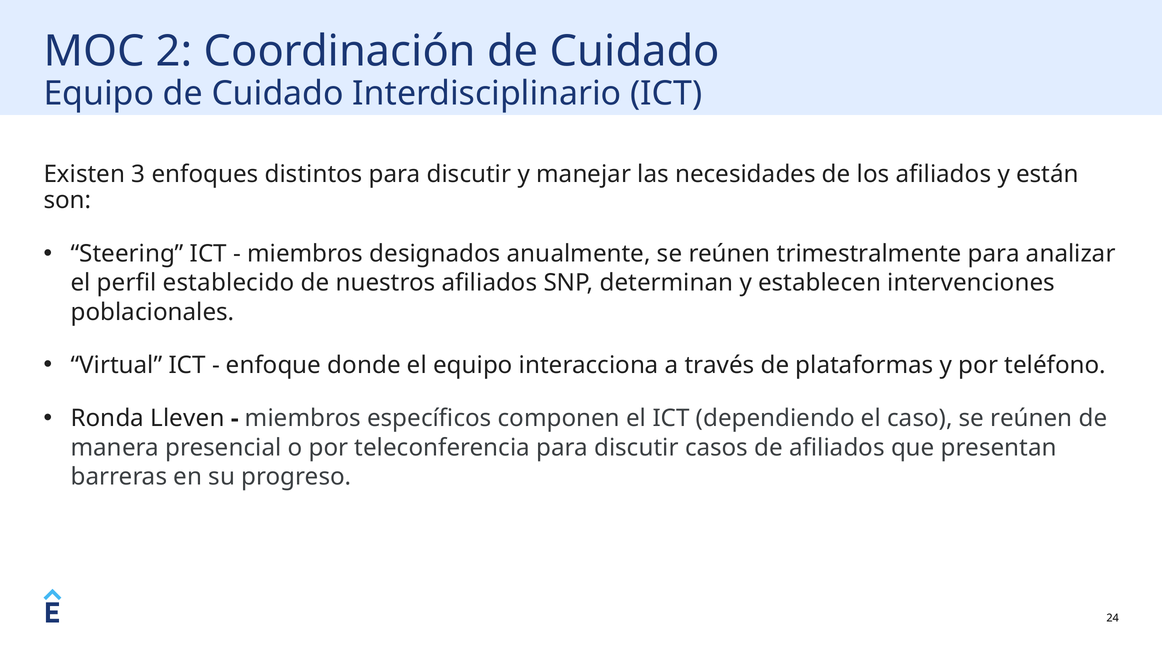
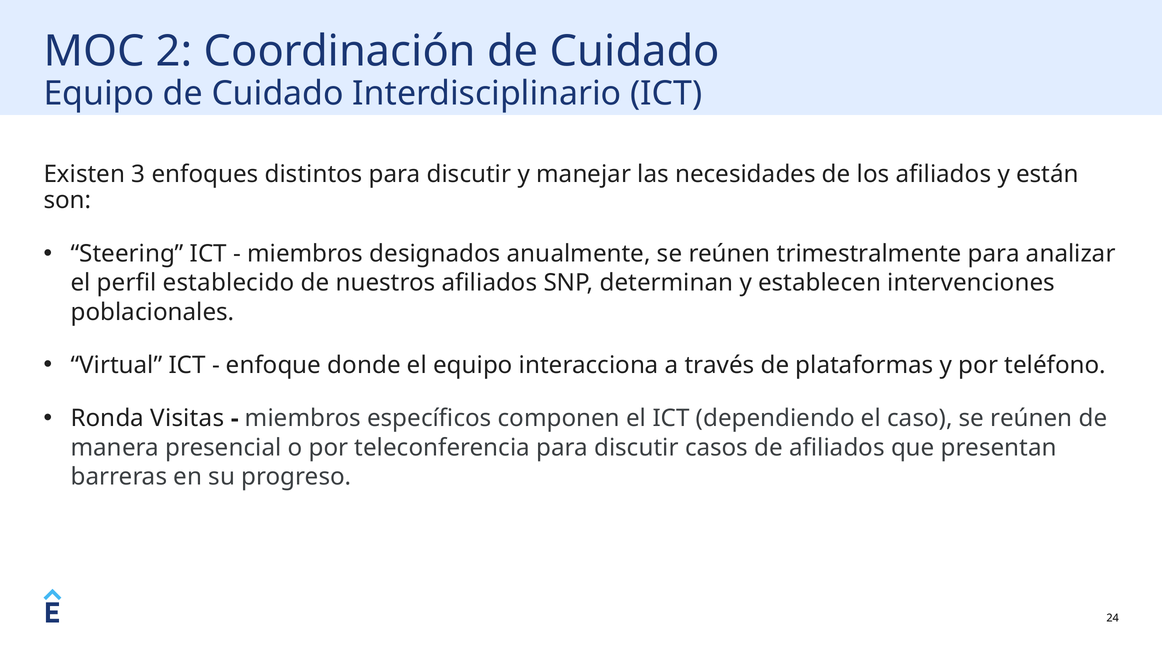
Lleven: Lleven -> Visitas
